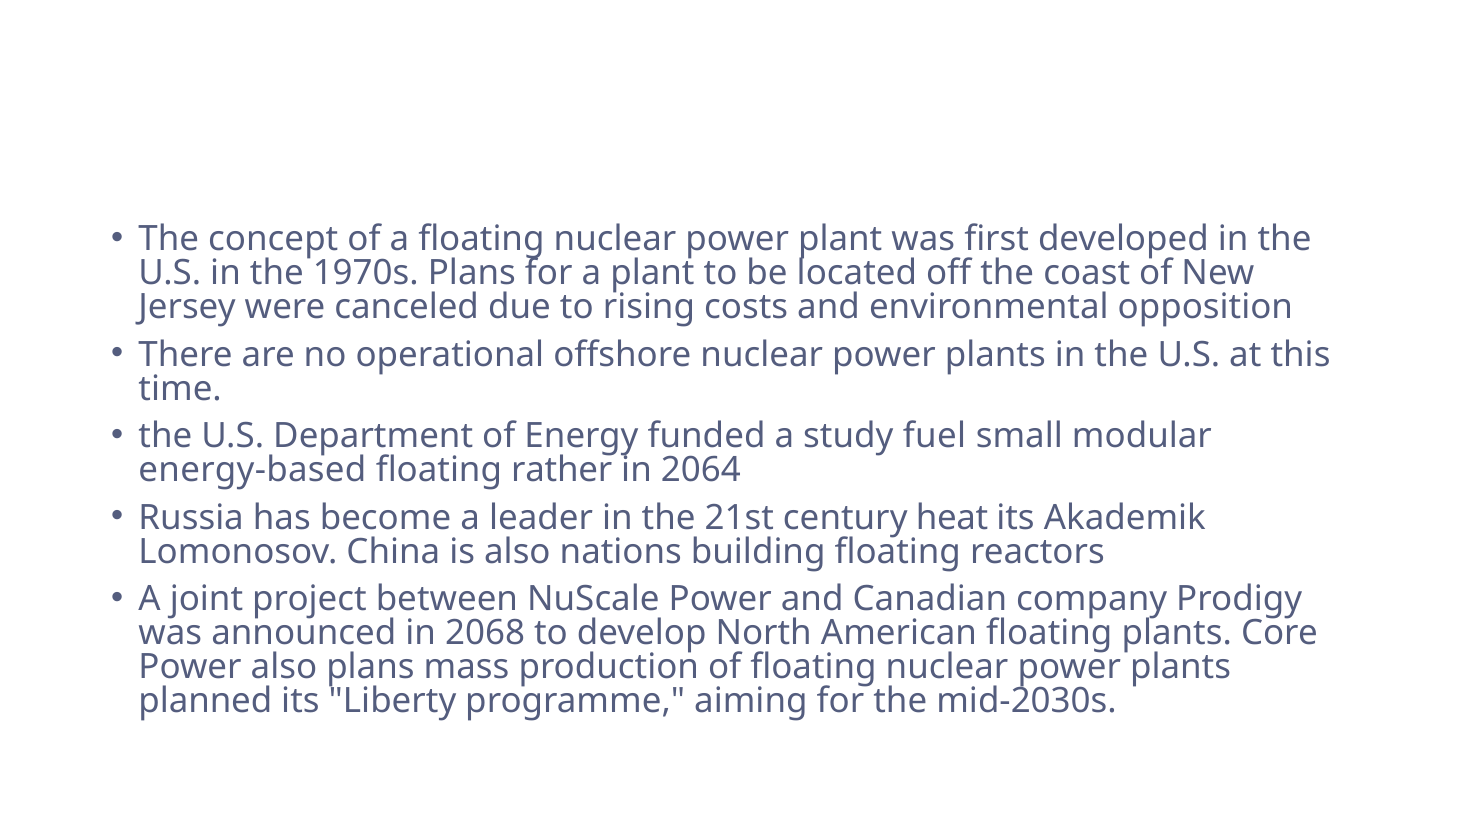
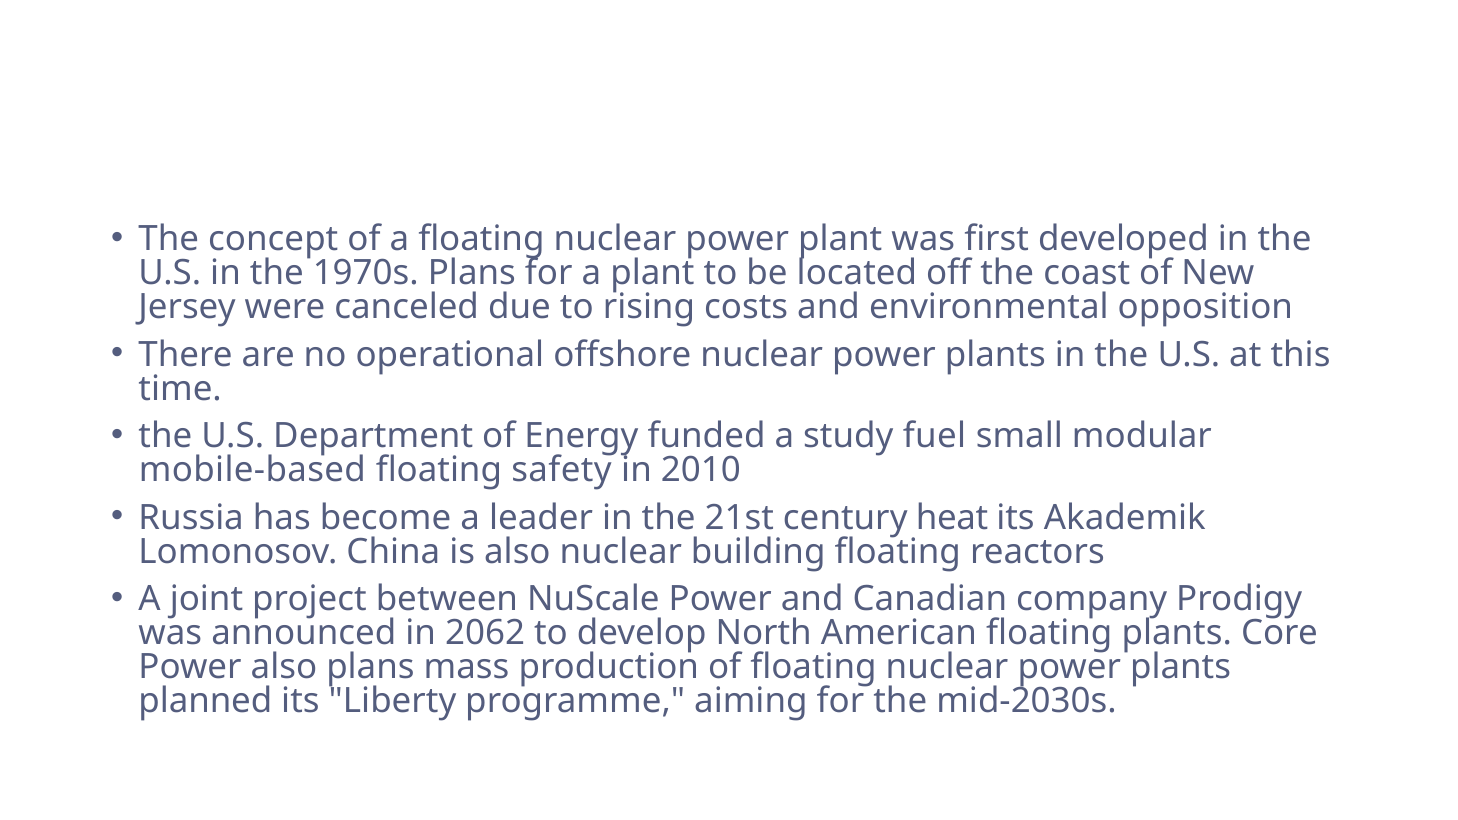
energy-based: energy-based -> mobile-based
rather: rather -> safety
2064: 2064 -> 2010
also nations: nations -> nuclear
2068: 2068 -> 2062
